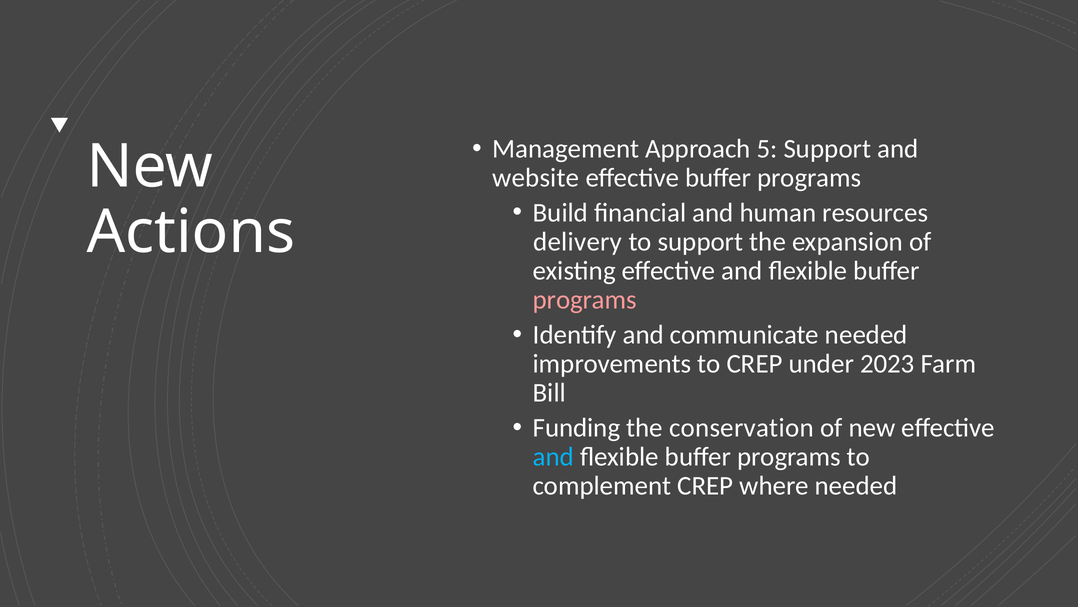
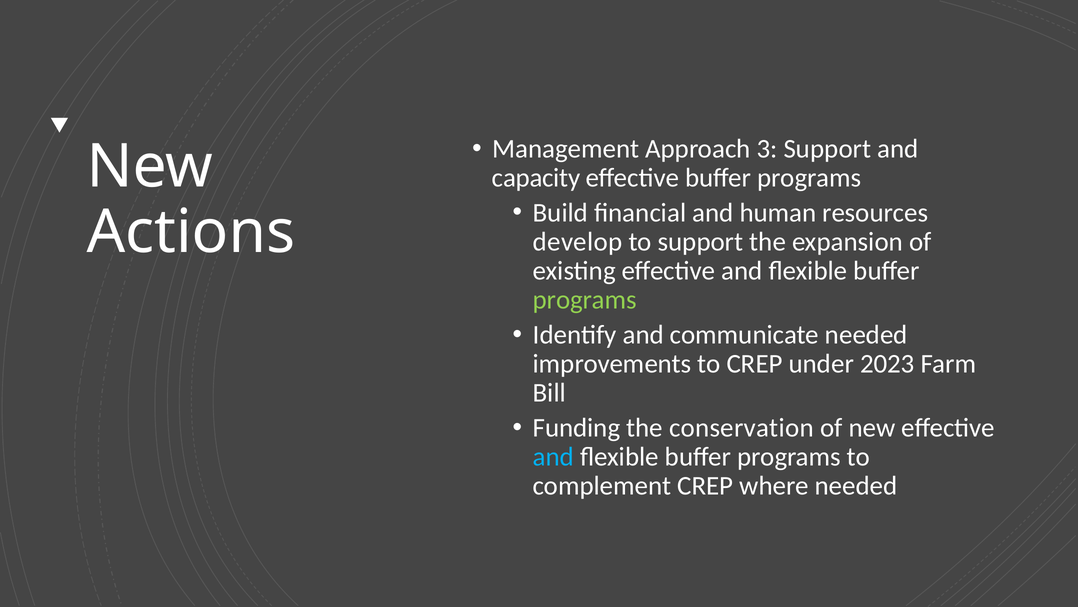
5: 5 -> 3
website: website -> capacity
delivery: delivery -> develop
programs at (585, 300) colour: pink -> light green
